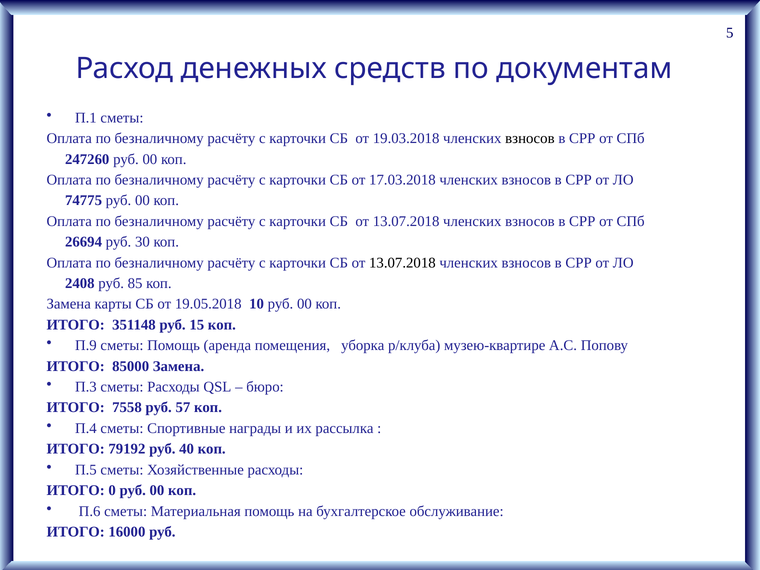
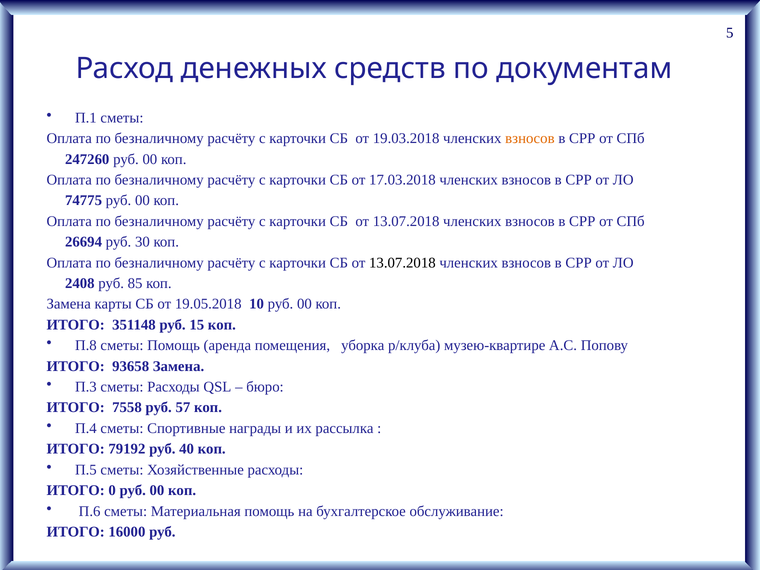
взносов at (530, 138) colour: black -> orange
П.9: П.9 -> П.8
85000: 85000 -> 93658
